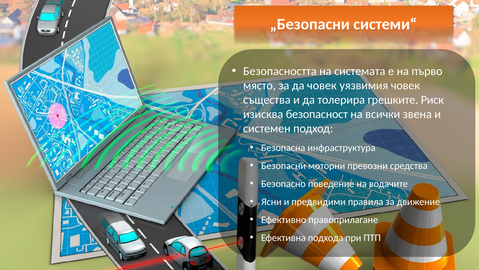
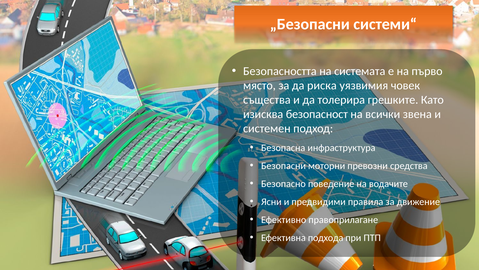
да човек: човек -> риска
Риск: Риск -> Като
